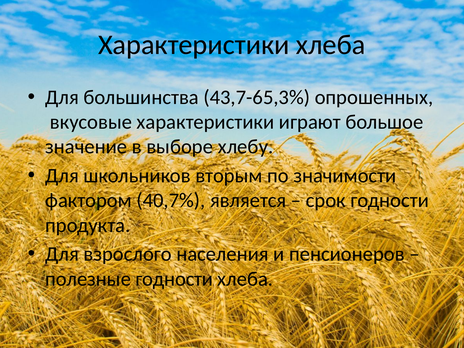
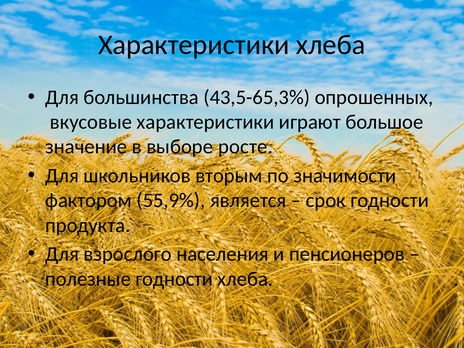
43,7-65,3%: 43,7-65,3% -> 43,5-65,3%
хлебу: хлебу -> росте
40,7%: 40,7% -> 55,9%
